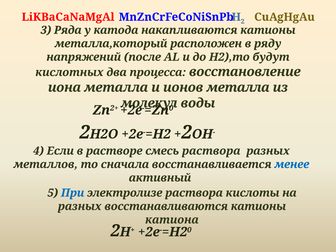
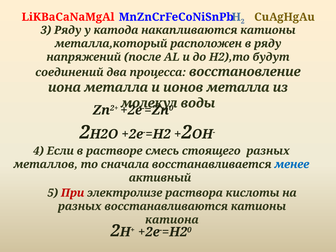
3 Ряда: Ряда -> Ряду
кислотных: кислотных -> соединений
смесь раствора: раствора -> стоящего
При colour: blue -> red
